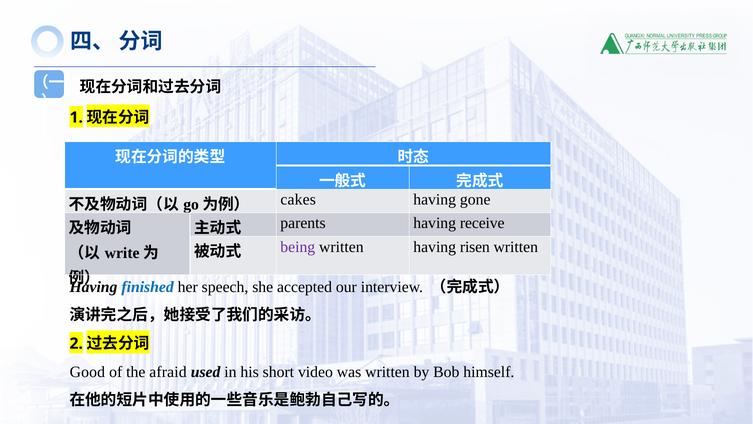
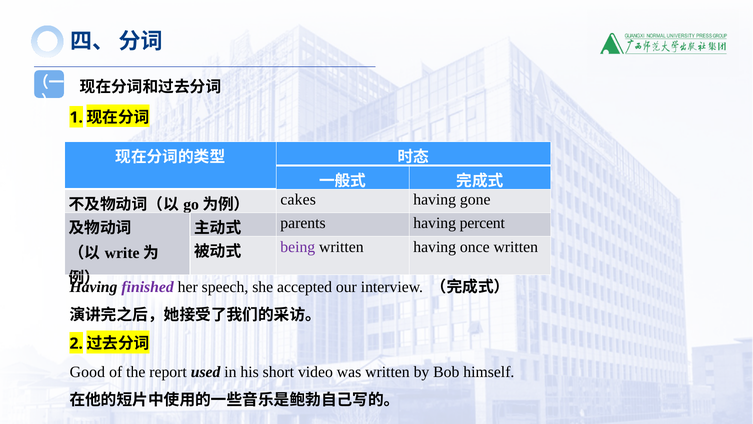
receive: receive -> percent
risen: risen -> once
finished colour: blue -> purple
afraid: afraid -> report
